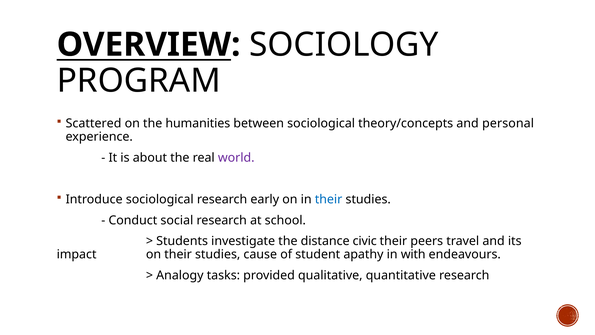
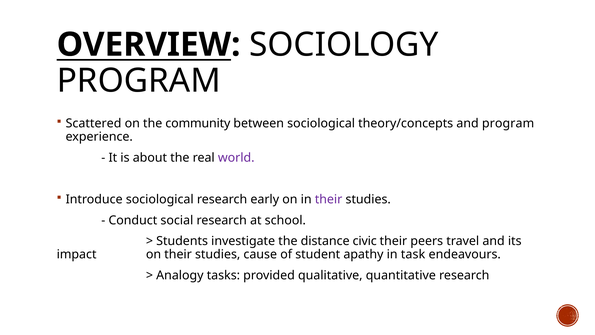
humanities: humanities -> community
and personal: personal -> program
their at (329, 199) colour: blue -> purple
with: with -> task
